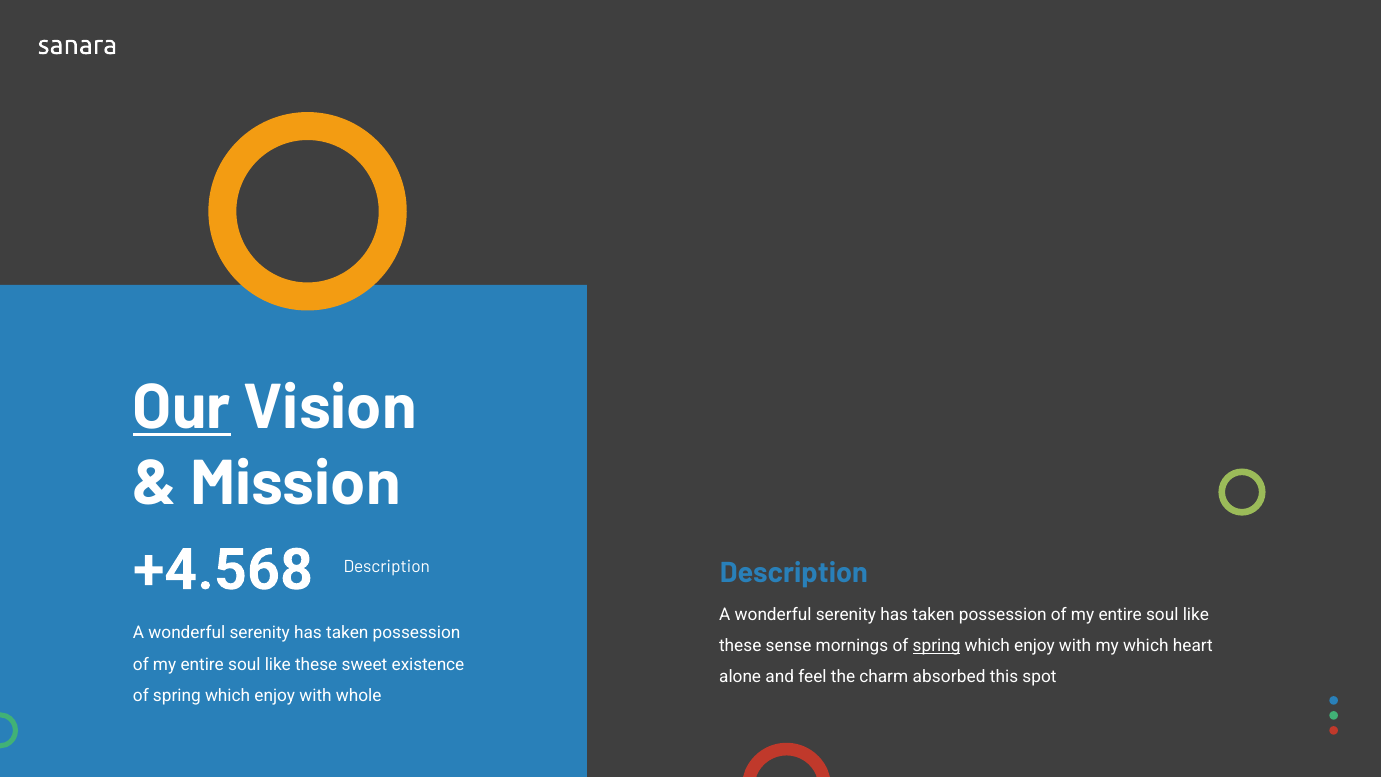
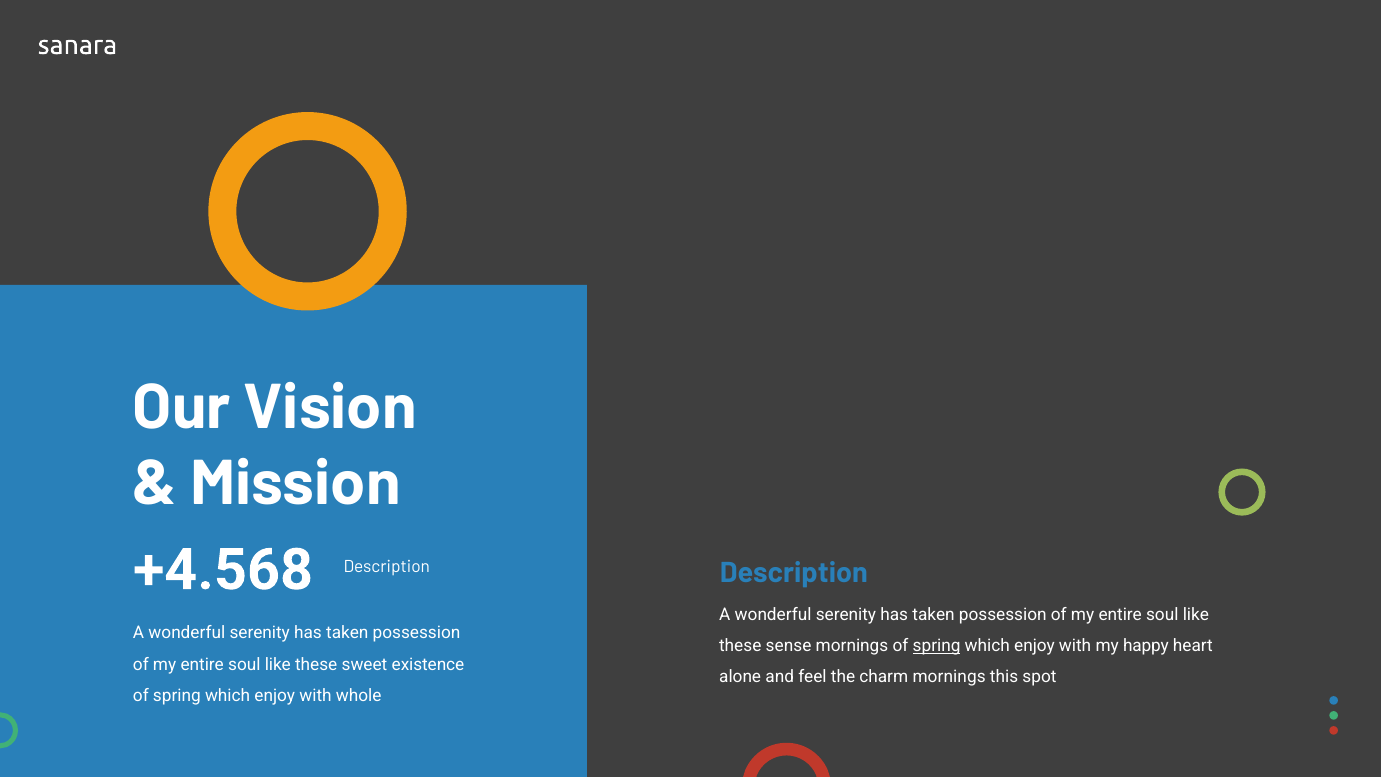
Our underline: present -> none
my which: which -> happy
charm absorbed: absorbed -> mornings
